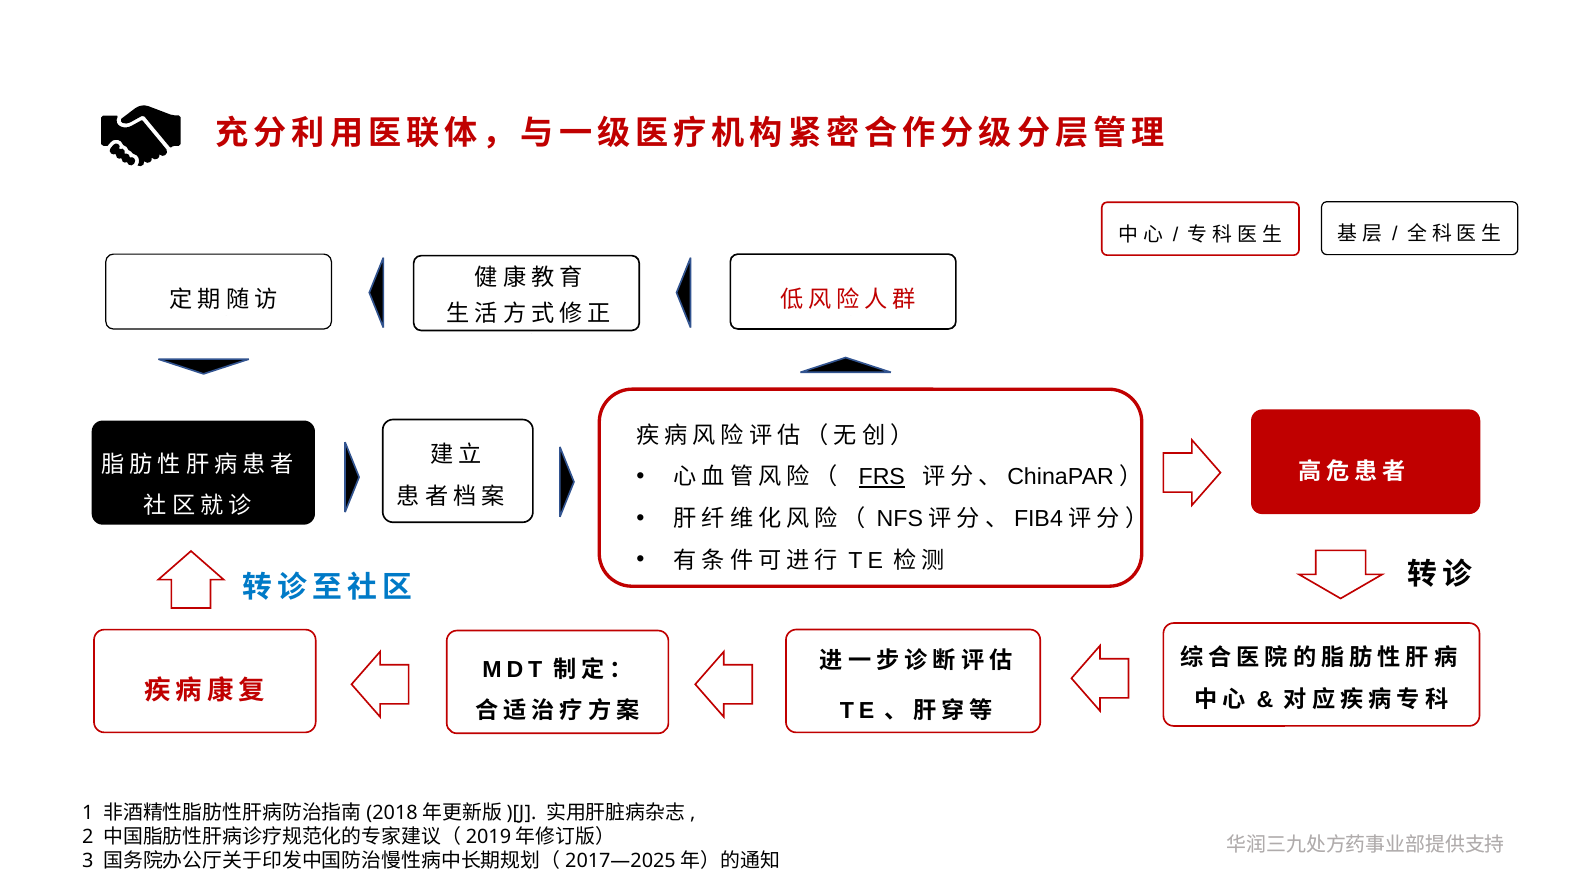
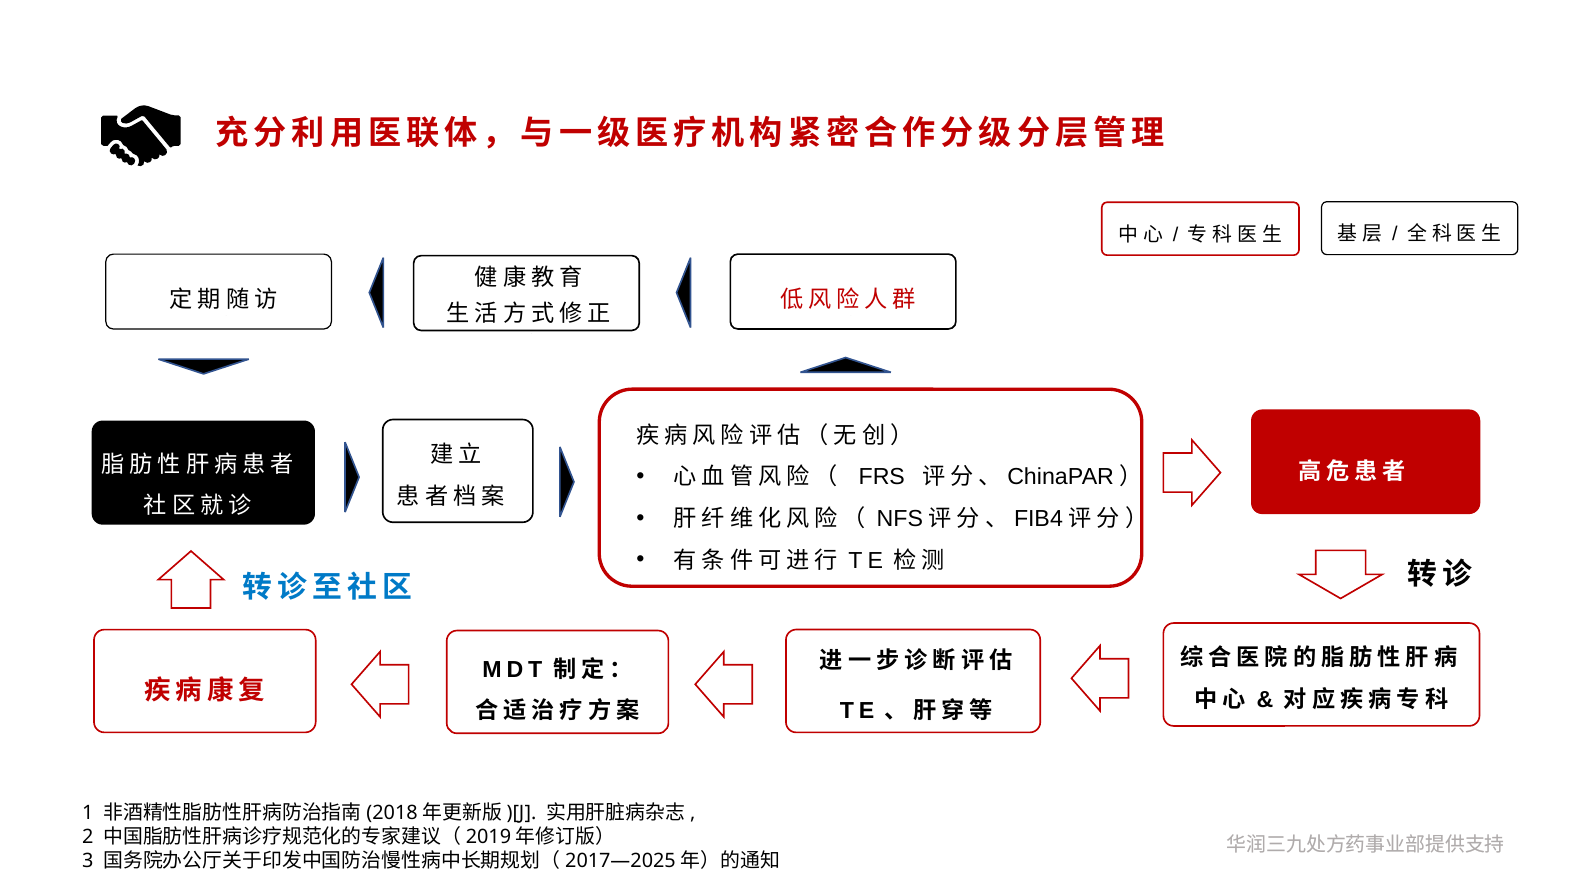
FRS underline: present -> none
